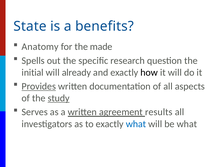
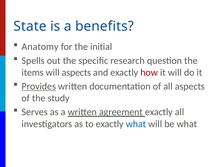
made: made -> initial
initial: initial -> items
will already: already -> aspects
how colour: black -> red
study underline: present -> none
results at (159, 112): results -> exactly
